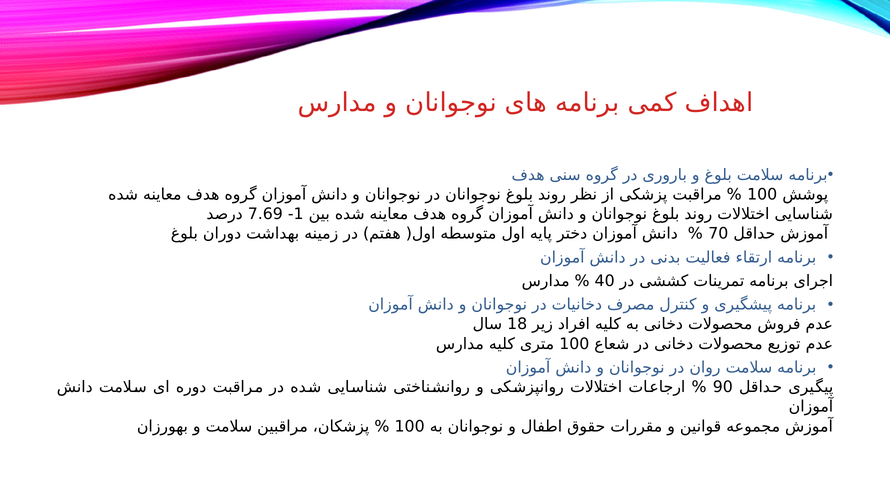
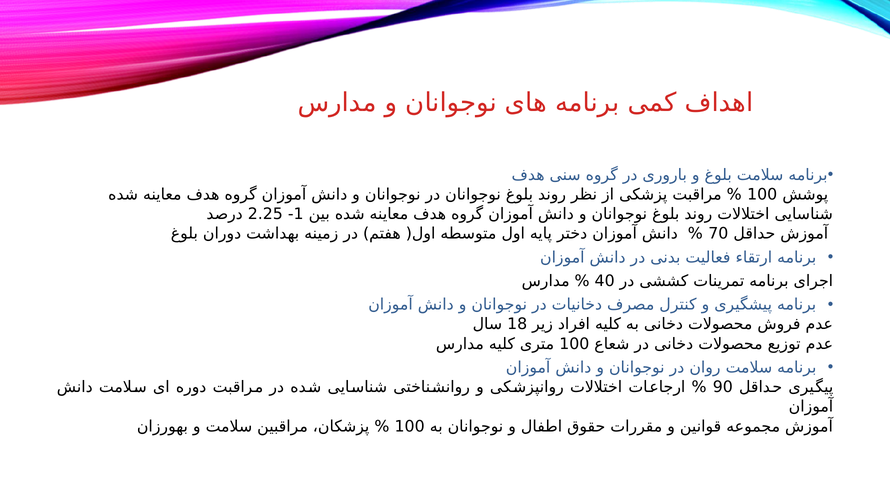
7.69: 7.69 -> 2.25
